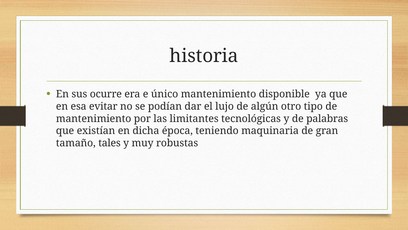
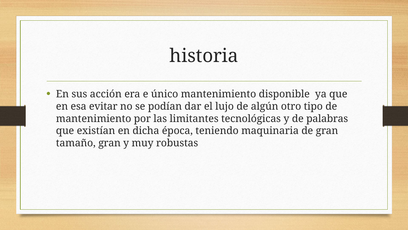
ocurre: ocurre -> acción
tamaño tales: tales -> gran
